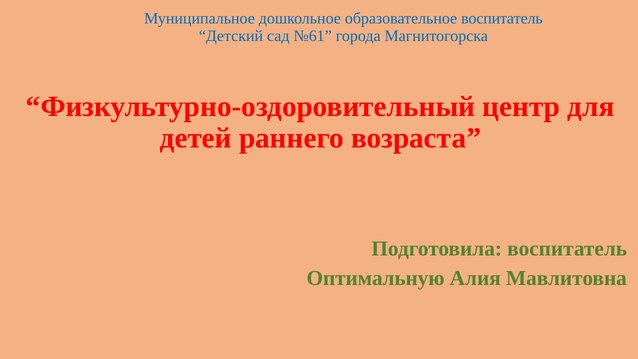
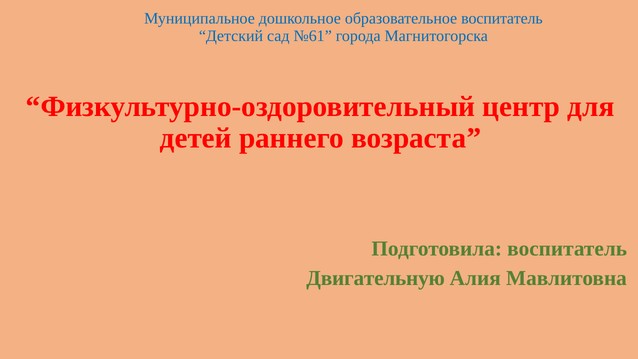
Оптимальную: Оптимальную -> Двигательную
